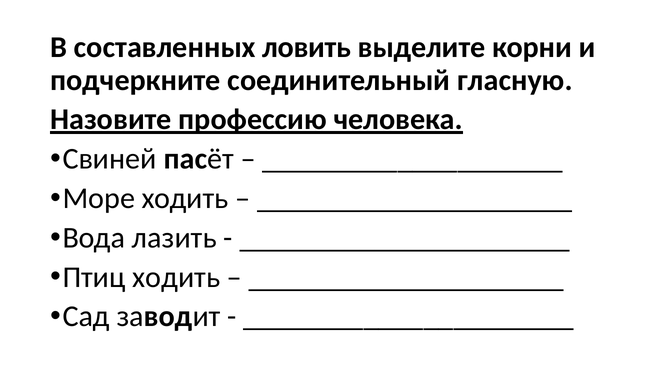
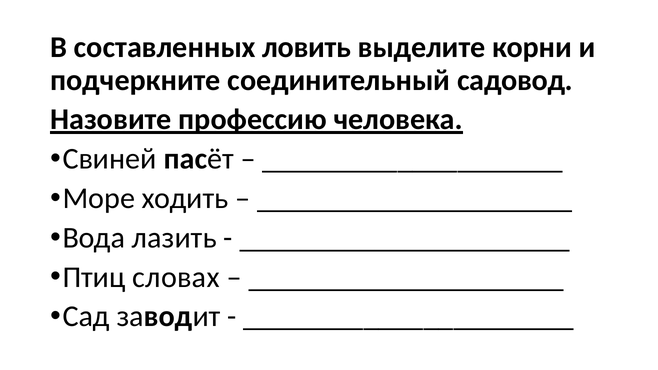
гласную: гласную -> садовод
Птиц ходить: ходить -> словах
